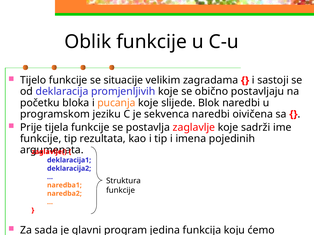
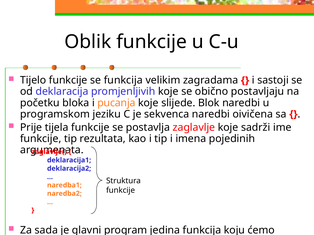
se situacije: situacije -> funkcija
